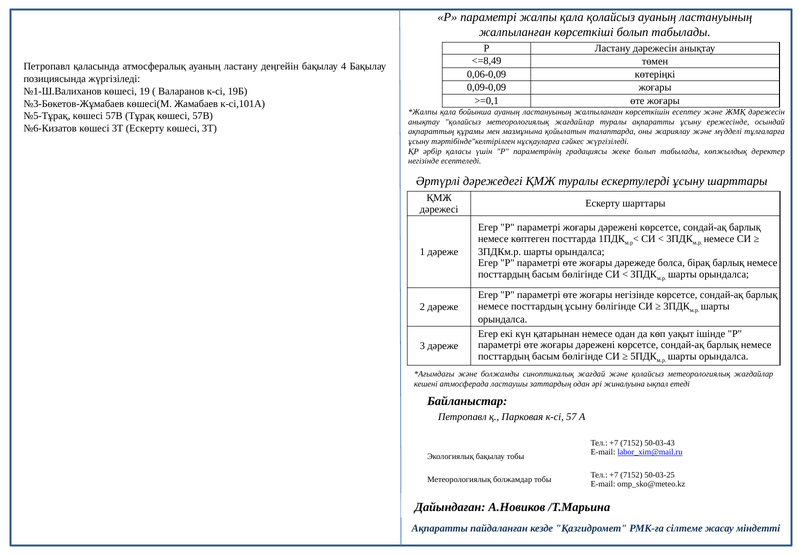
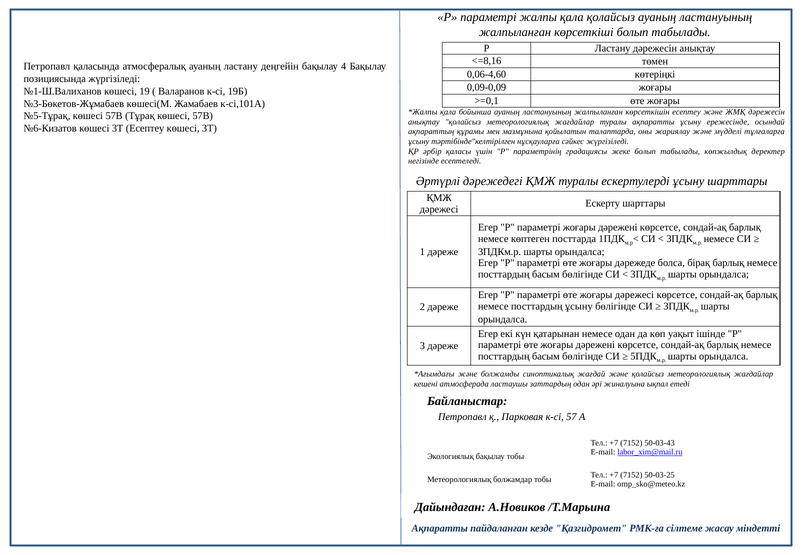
<=8,49: <=8,49 -> <=8,16
0,06-0,09: 0,06-0,09 -> 0,06-4,60
3Т Ескерту: Ескерту -> Есептеу
жоғары негізінде: негізінде -> дәрежесі
